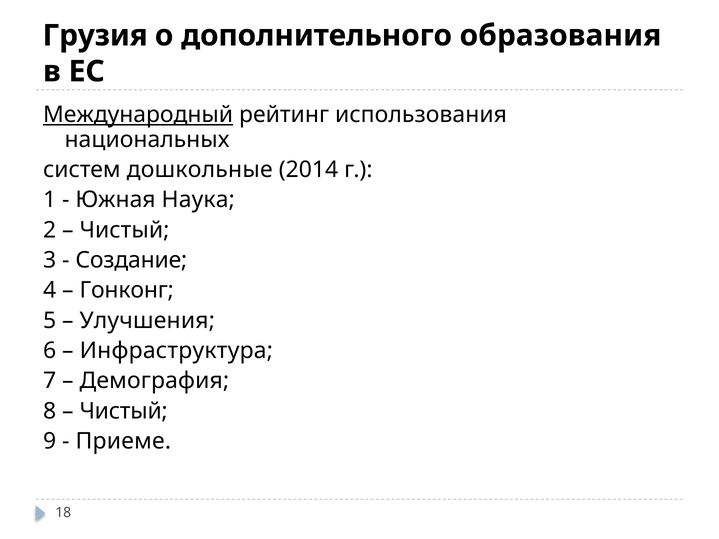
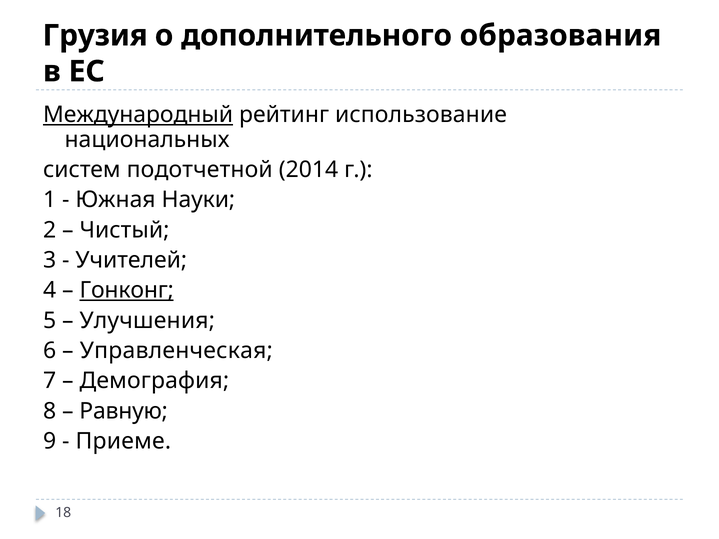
использования: использования -> использование
дошкольные: дошкольные -> подотчетной
Наука: Наука -> Науки
Создание: Создание -> Учителей
Гонконг underline: none -> present
Инфраструктура: Инфраструктура -> Управленческая
Чистый at (124, 411): Чистый -> Равную
